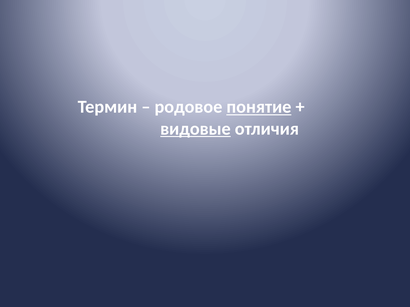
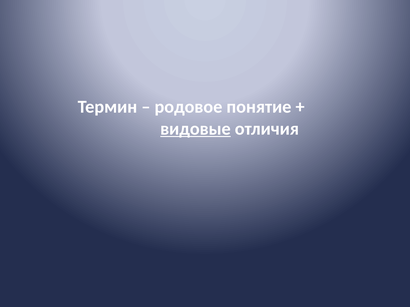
понятие underline: present -> none
